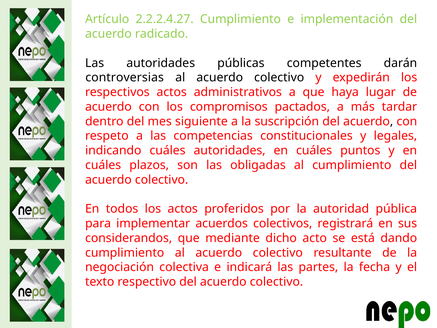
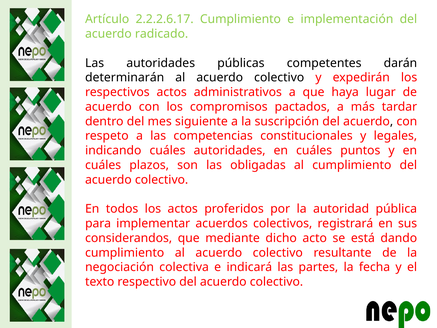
2.2.2.4.27: 2.2.2.4.27 -> 2.2.2.6.17
controversias: controversias -> determinarán
